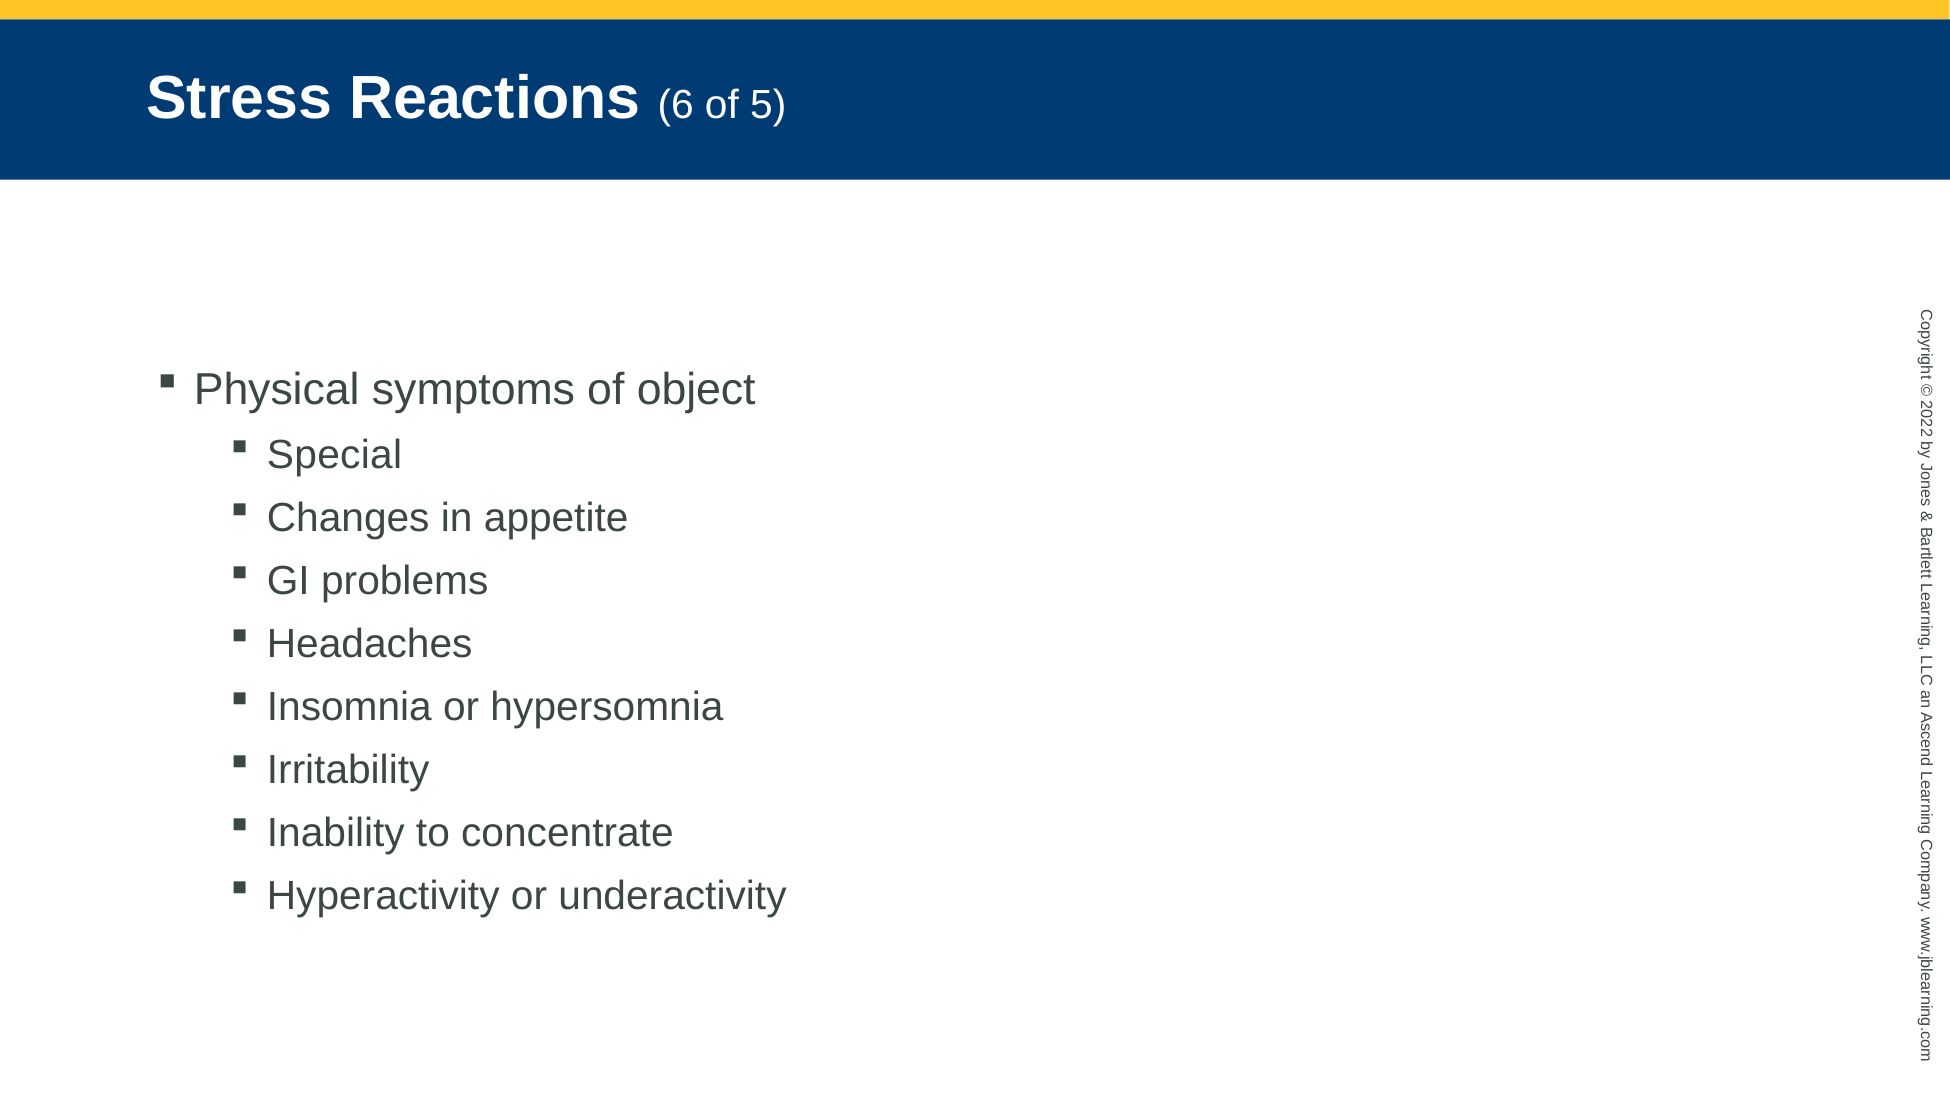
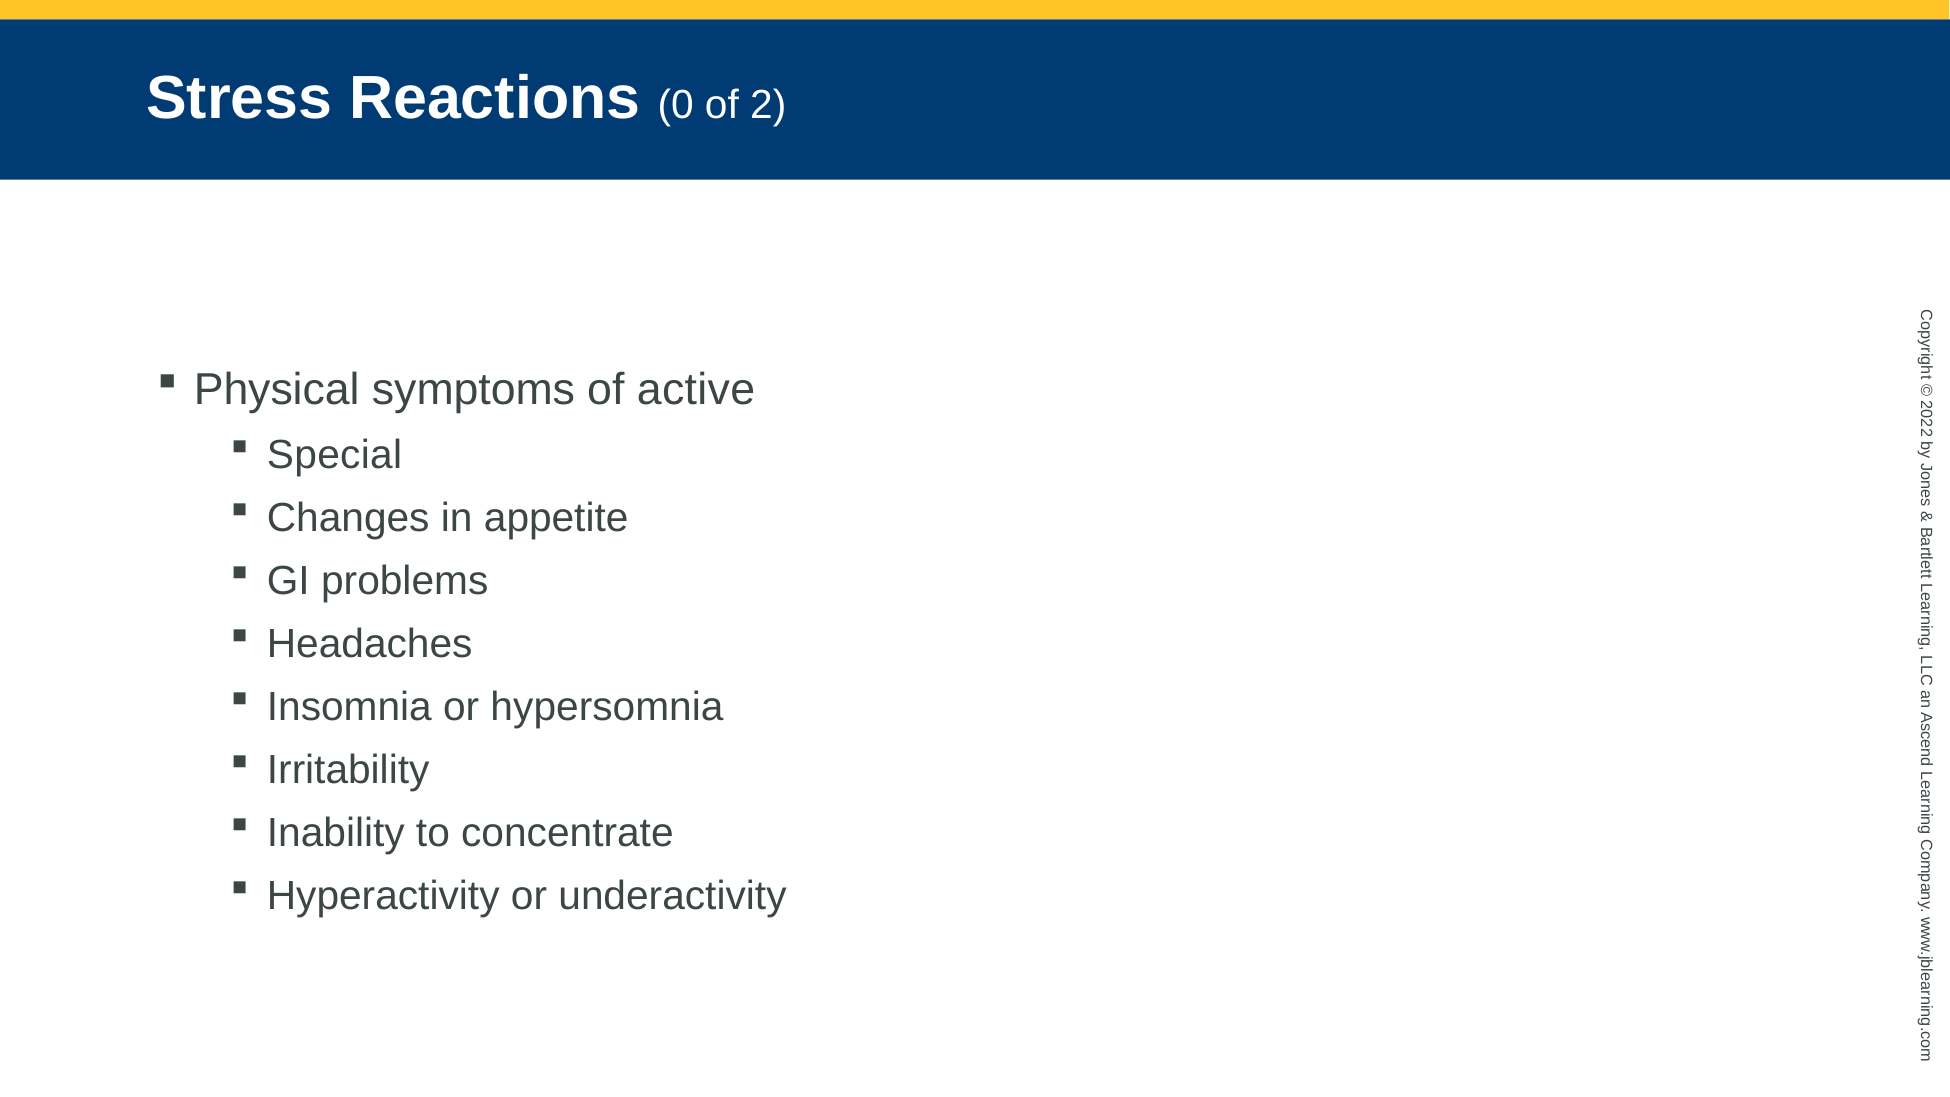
Reactions 6: 6 -> 0
of 5: 5 -> 2
object: object -> active
